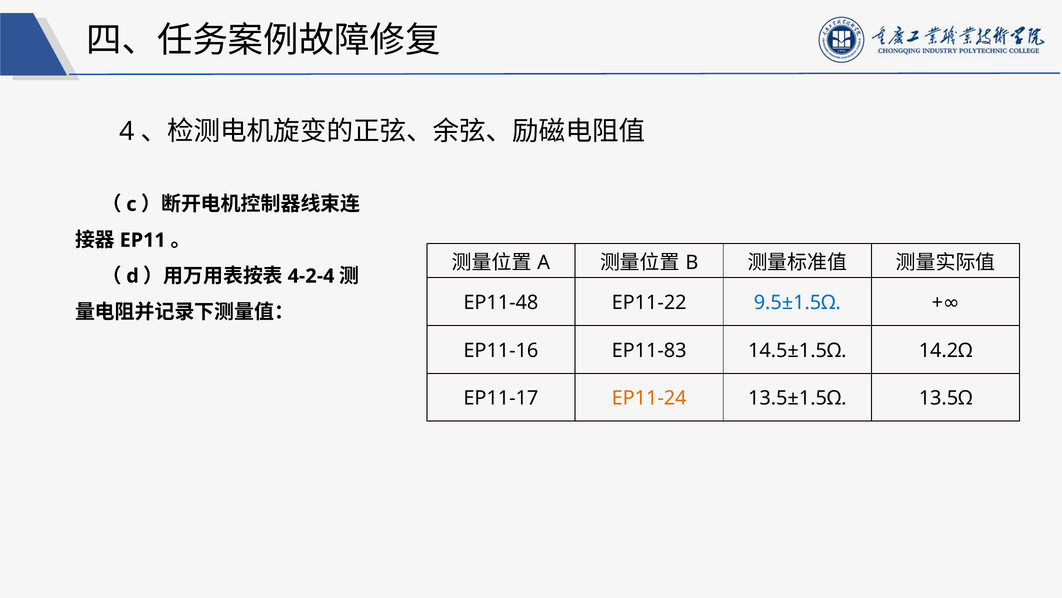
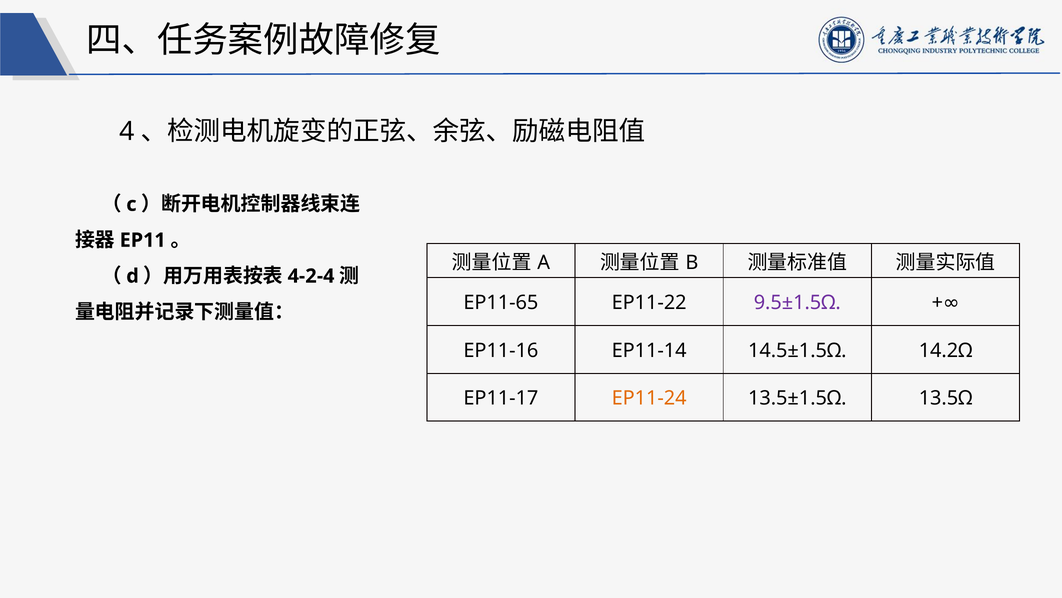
EP11-48: EP11-48 -> EP11-65
9.5±1.5Ω colour: blue -> purple
EP11-83: EP11-83 -> EP11-14
